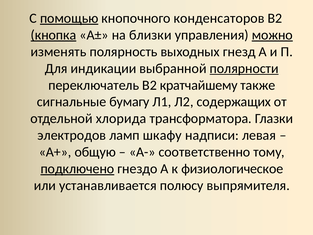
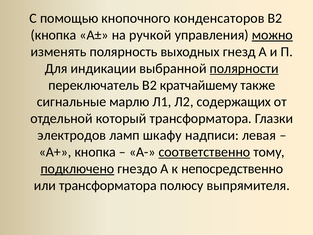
помощью underline: present -> none
кнопка at (53, 35) underline: present -> none
близки: близки -> ручкой
бумагу: бумагу -> марлю
хлорида: хлорида -> который
А+ общую: общую -> кнопка
соответственно underline: none -> present
физиологическое: физиологическое -> непосредственно
или устанавливается: устанавливается -> трансформатора
